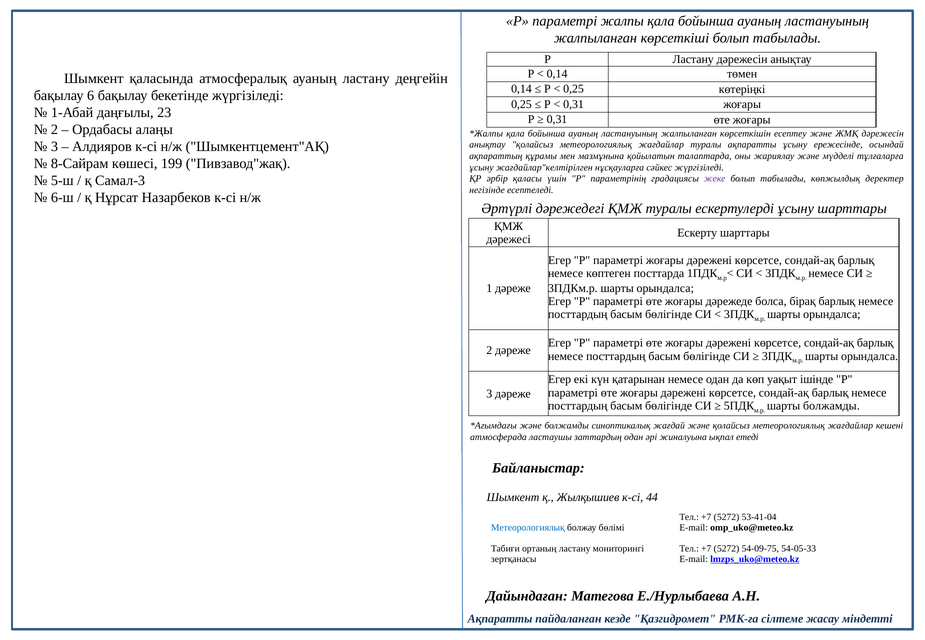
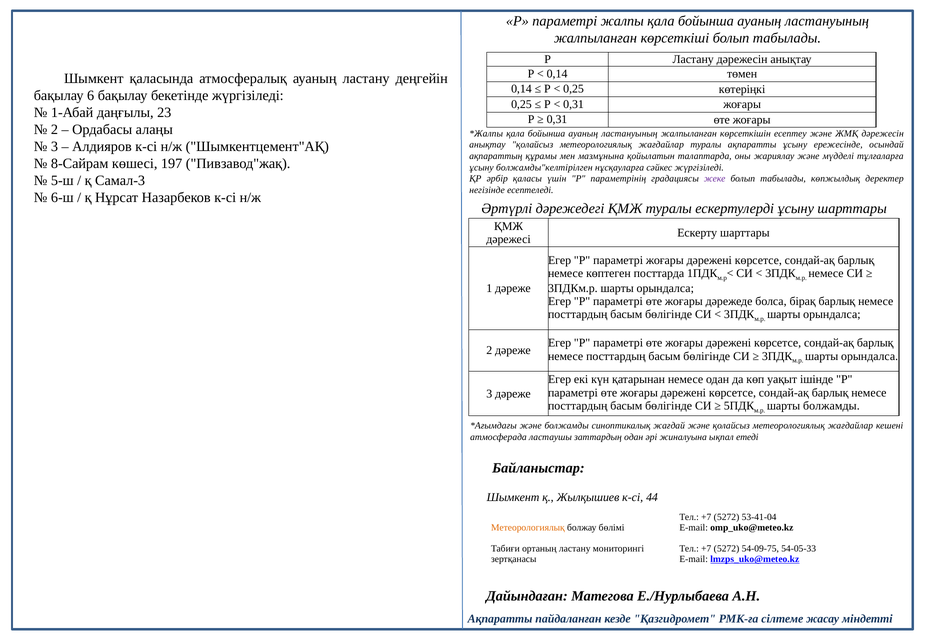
199: 199 -> 197
жағдайлар"келтірілген: жағдайлар"келтірілген -> болжамды"келтірілген
Метеорологиялық at (528, 528) colour: blue -> orange
